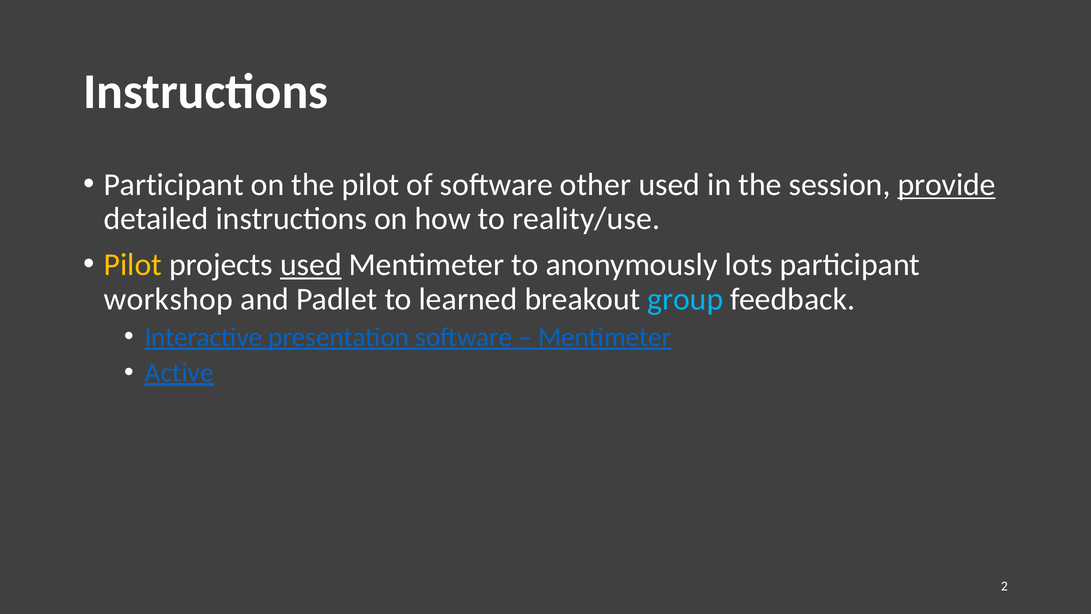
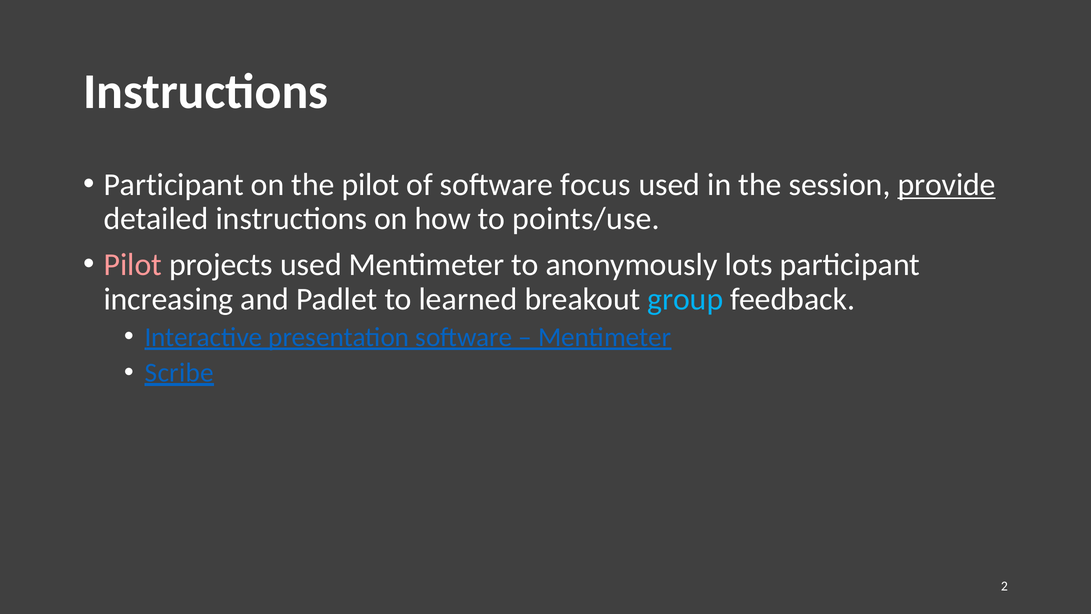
other: other -> focus
reality/use: reality/use -> points/use
Pilot at (133, 265) colour: yellow -> pink
used at (311, 265) underline: present -> none
workshop: workshop -> increasing
Active: Active -> Scribe
